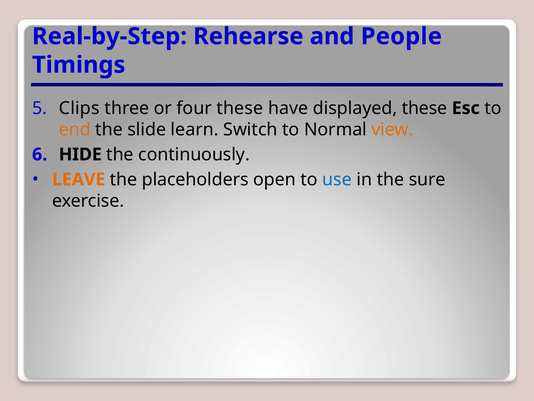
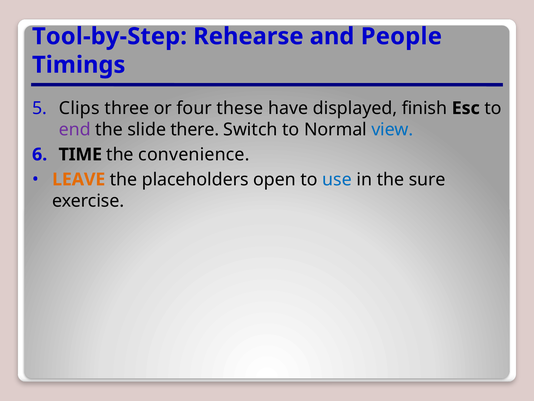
Real-by-Step: Real-by-Step -> Tool-by-Step
displayed these: these -> finish
end colour: orange -> purple
learn: learn -> there
view colour: orange -> blue
HIDE: HIDE -> TIME
continuously: continuously -> convenience
